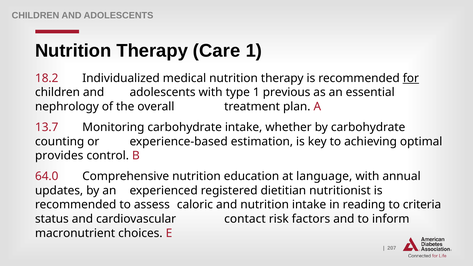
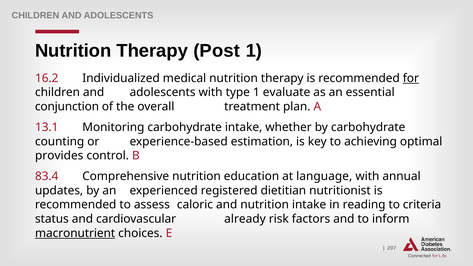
Care: Care -> Post
18.2: 18.2 -> 16.2
previous: previous -> evaluate
nephrology: nephrology -> conjunction
13.7: 13.7 -> 13.1
64.0: 64.0 -> 83.4
contact: contact -> already
macronutrient underline: none -> present
